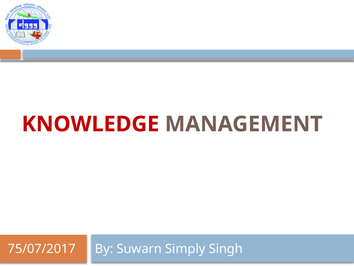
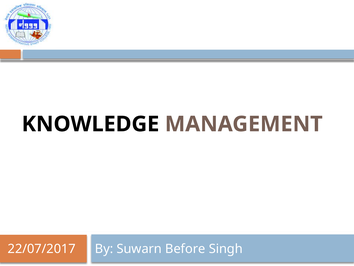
KNOWLEDGE colour: red -> black
75/07/2017: 75/07/2017 -> 22/07/2017
Simply: Simply -> Before
